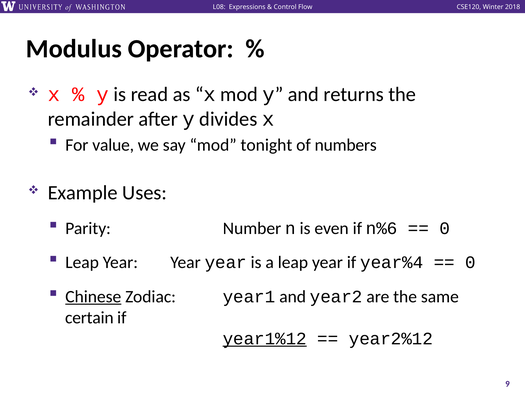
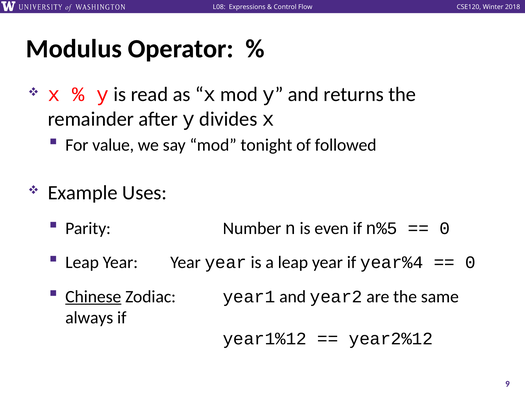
numbers: numbers -> followed
n%6: n%6 -> n%5
certain: certain -> always
year1%12 underline: present -> none
